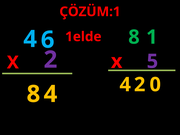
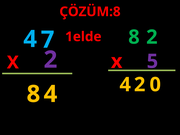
ÇÖZÜM:1: ÇÖZÜM:1 -> ÇÖZÜM:8
8 1: 1 -> 2
6: 6 -> 7
